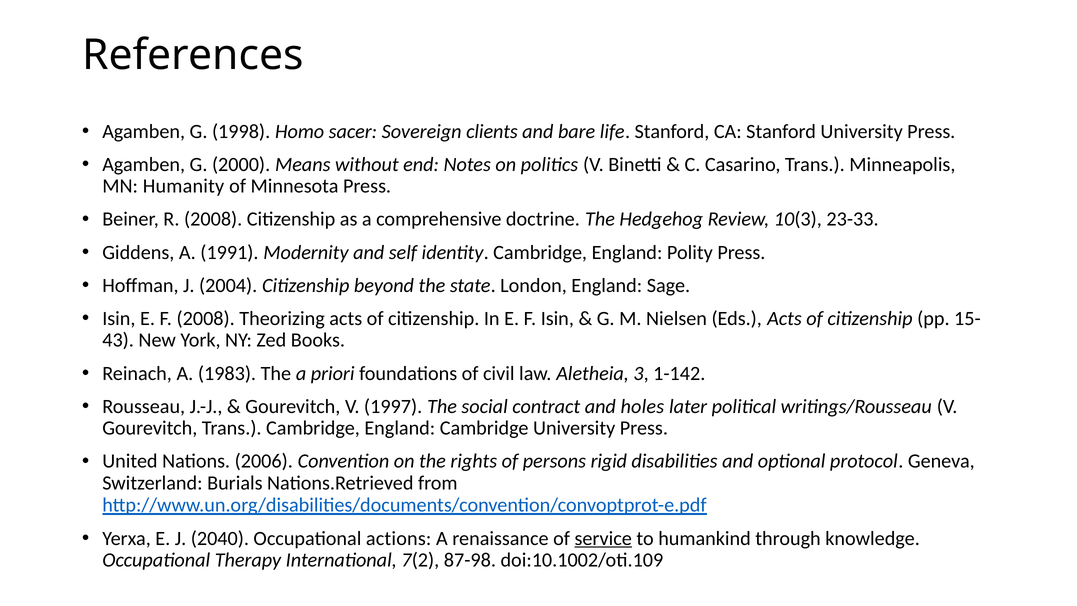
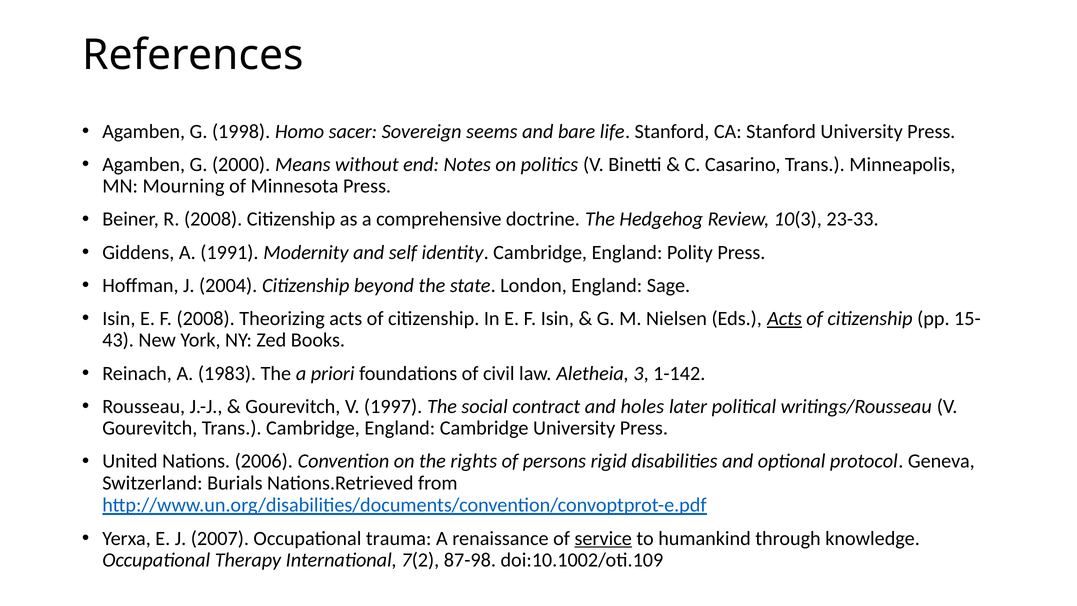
clients: clients -> seems
Humanity: Humanity -> Mourning
Acts at (785, 318) underline: none -> present
2040: 2040 -> 2007
actions: actions -> trauma
